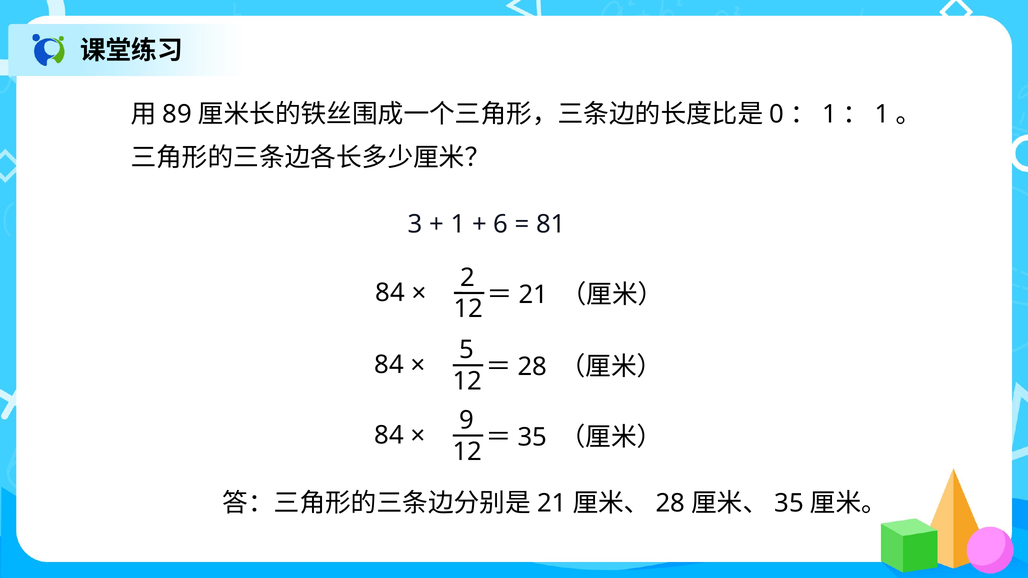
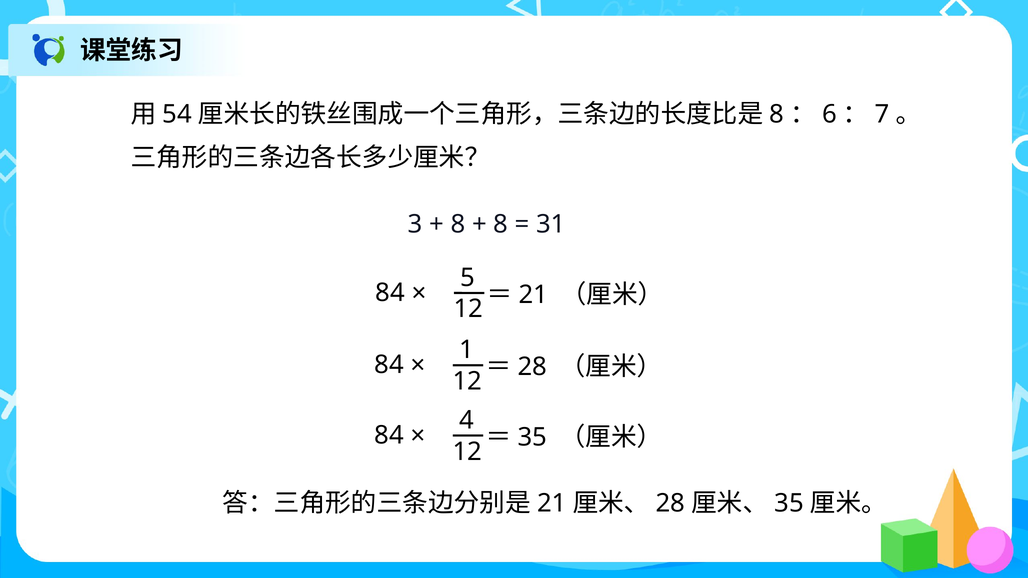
89: 89 -> 54
0 at (777, 114): 0 -> 8
1 at (830, 114): 1 -> 6
1 at (882, 114): 1 -> 7
1 at (458, 224): 1 -> 8
6 at (501, 224): 6 -> 8
81: 81 -> 31
2: 2 -> 5
5: 5 -> 1
9: 9 -> 4
